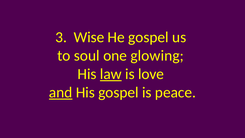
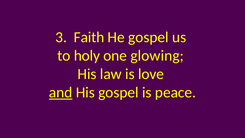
Wise: Wise -> Faith
soul: soul -> holy
law underline: present -> none
